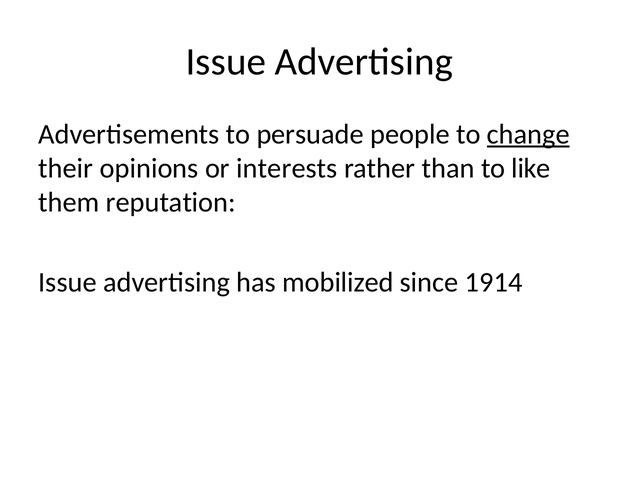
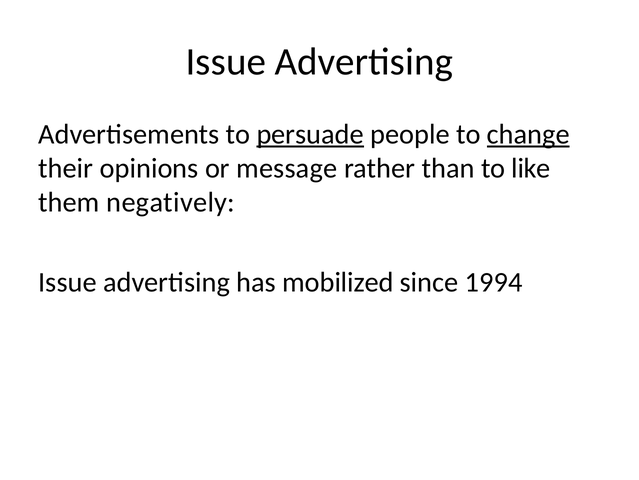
persuade underline: none -> present
interests: interests -> message
reputation: reputation -> negatively
1914: 1914 -> 1994
